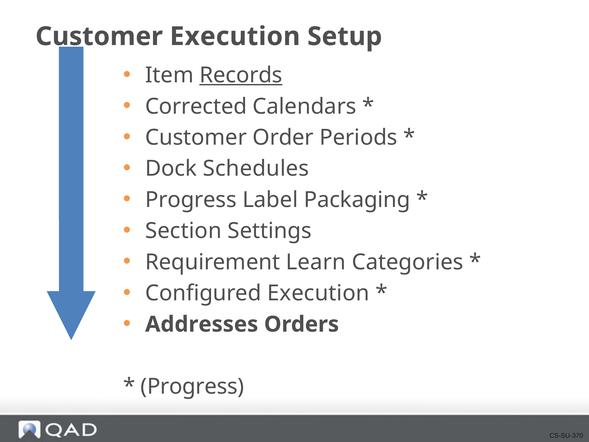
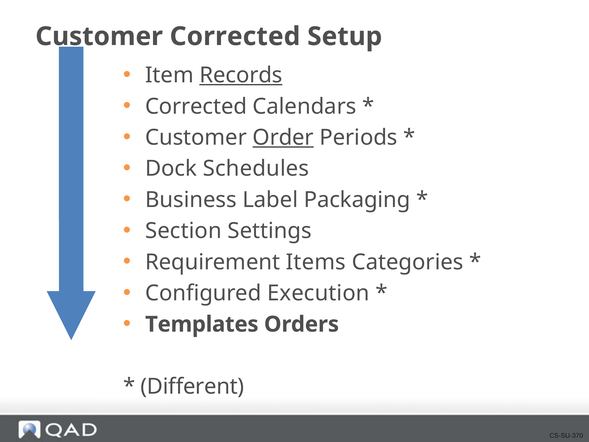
Execution at (235, 36): Execution -> Corrected
Order underline: none -> present
Progress at (191, 200): Progress -> Business
Learn: Learn -> Items
Addresses: Addresses -> Templates
Progress at (192, 386): Progress -> Different
